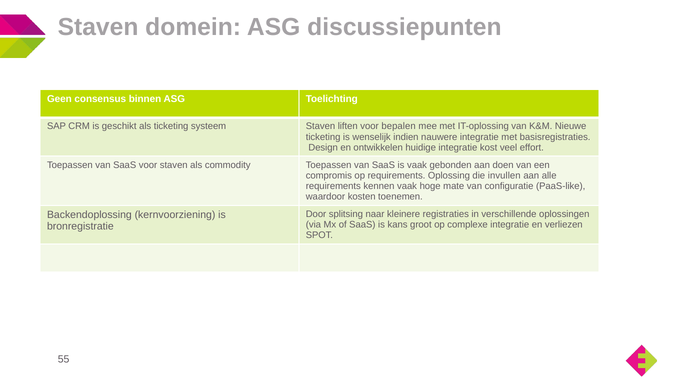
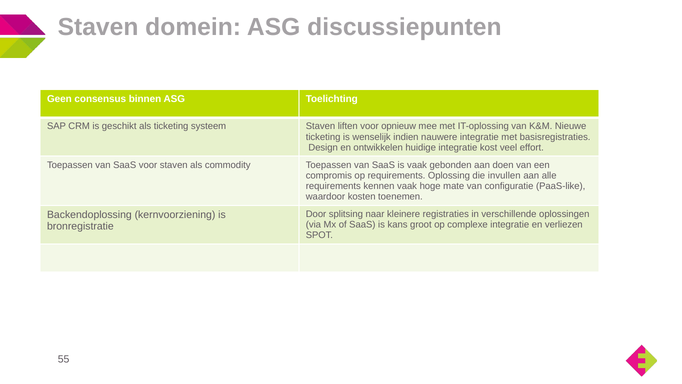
bepalen: bepalen -> opnieuw
